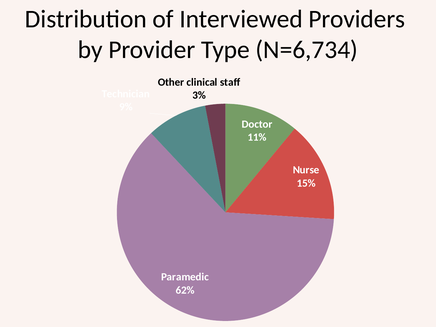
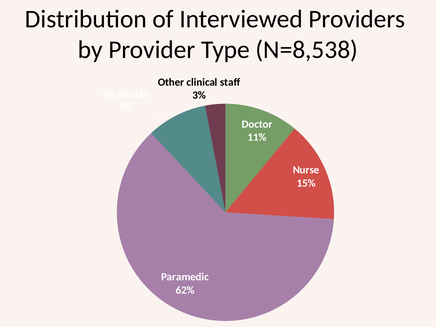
N=6,734: N=6,734 -> N=8,538
